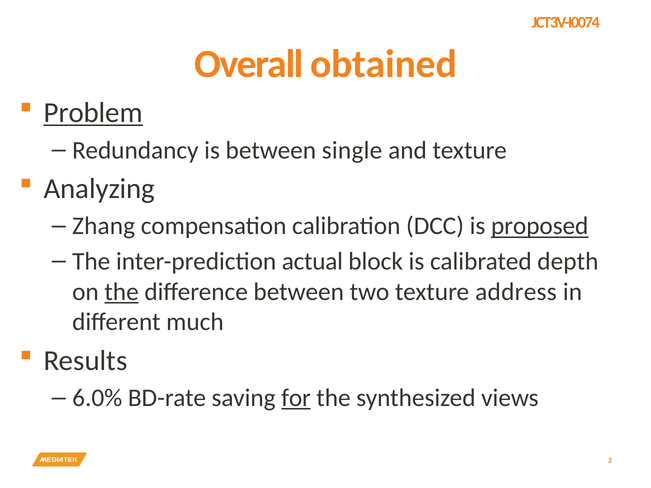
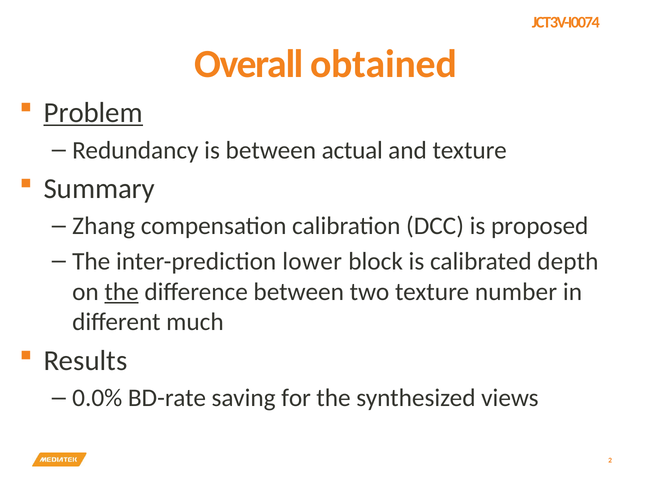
single: single -> actual
Analyzing: Analyzing -> Summary
proposed underline: present -> none
actual: actual -> lower
address: address -> number
6.0%: 6.0% -> 0.0%
for underline: present -> none
